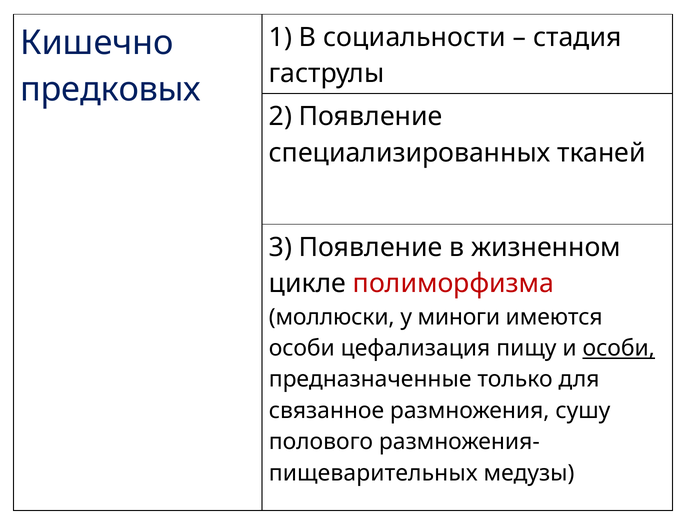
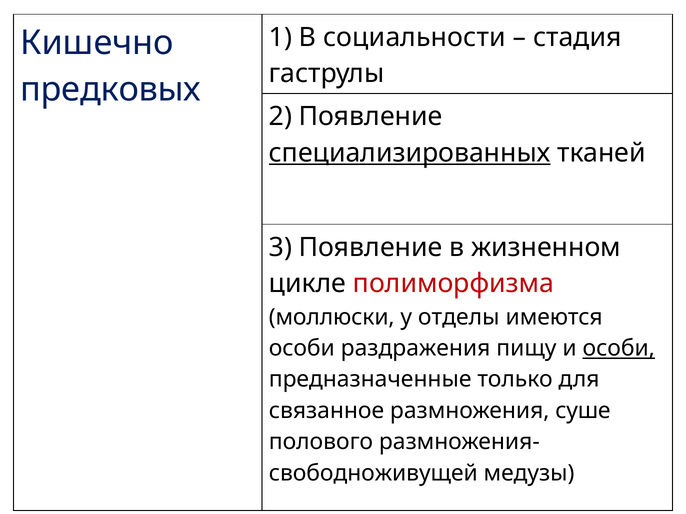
специализированных underline: none -> present
миноги: миноги -> отделы
цефализация: цефализация -> раздражения
сушу: сушу -> суше
пищеварительных: пищеварительных -> свободноживущей
